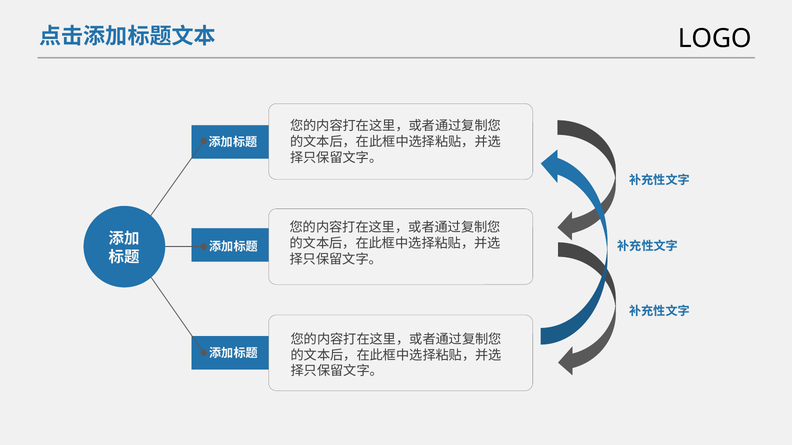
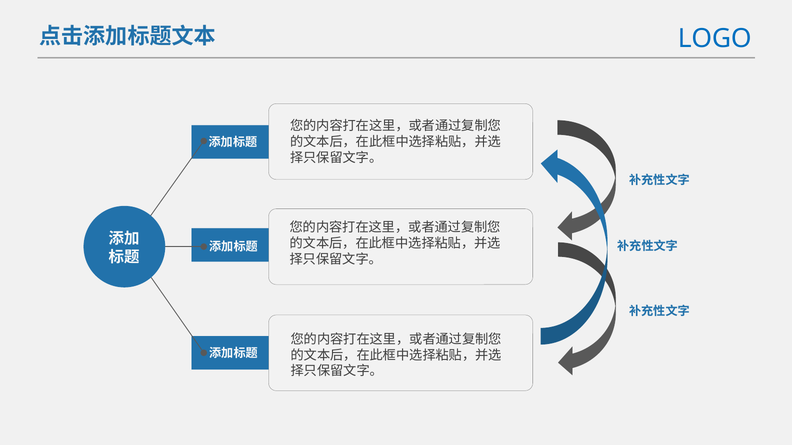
LOGO colour: black -> blue
